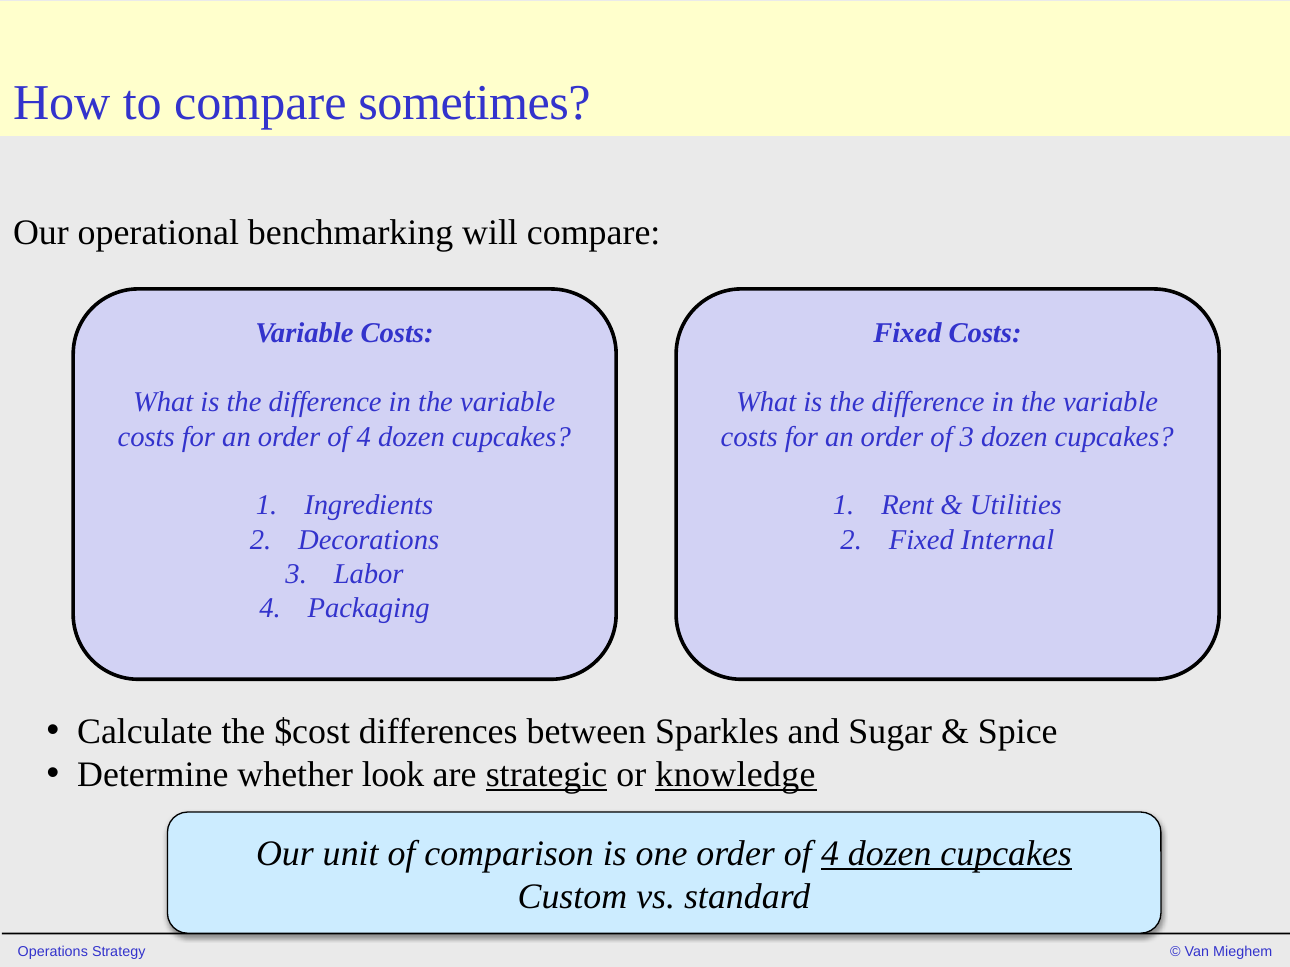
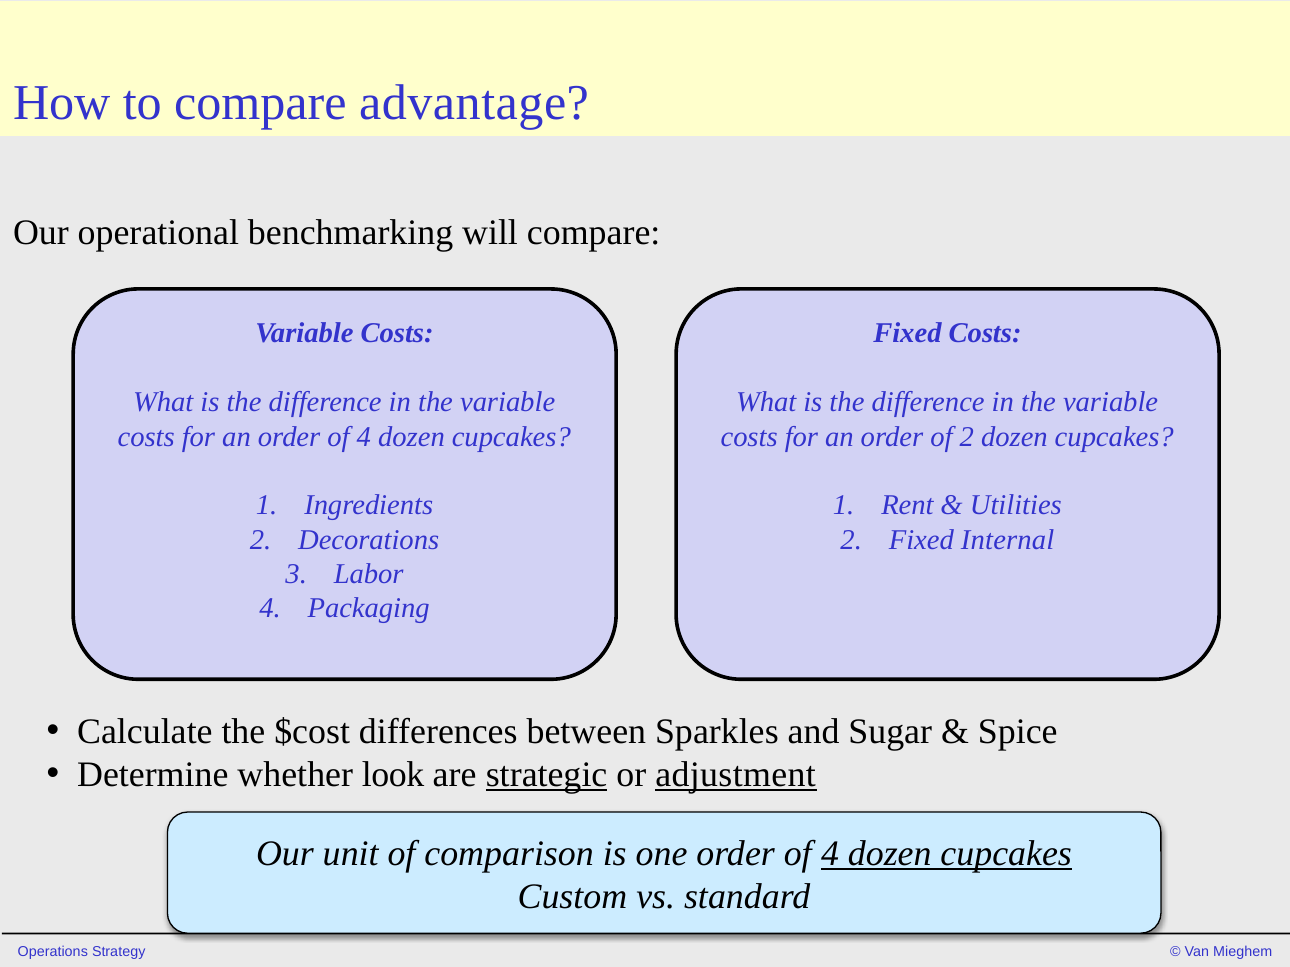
sometimes: sometimes -> advantage
of 3: 3 -> 2
knowledge: knowledge -> adjustment
